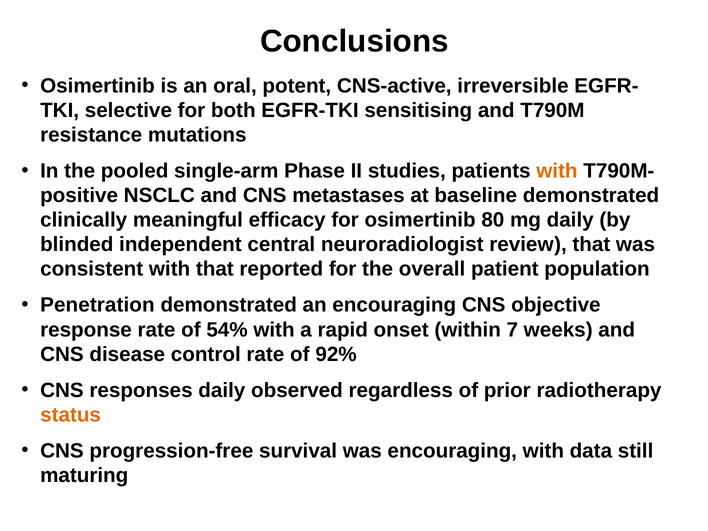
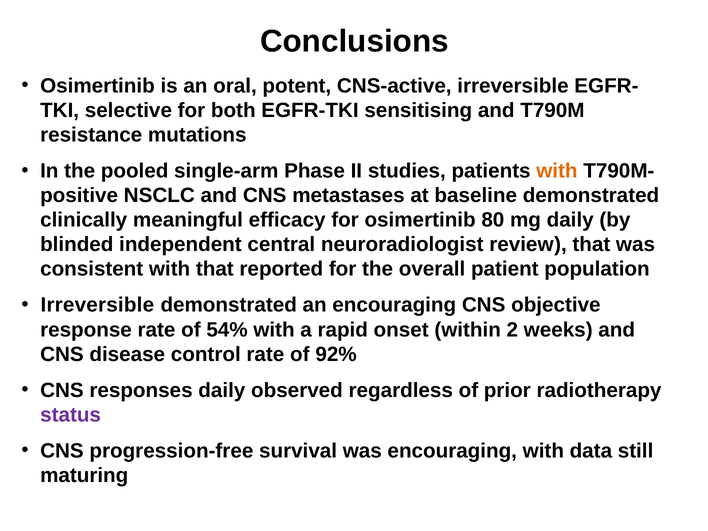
Penetration at (97, 305): Penetration -> Irreversible
7: 7 -> 2
status colour: orange -> purple
